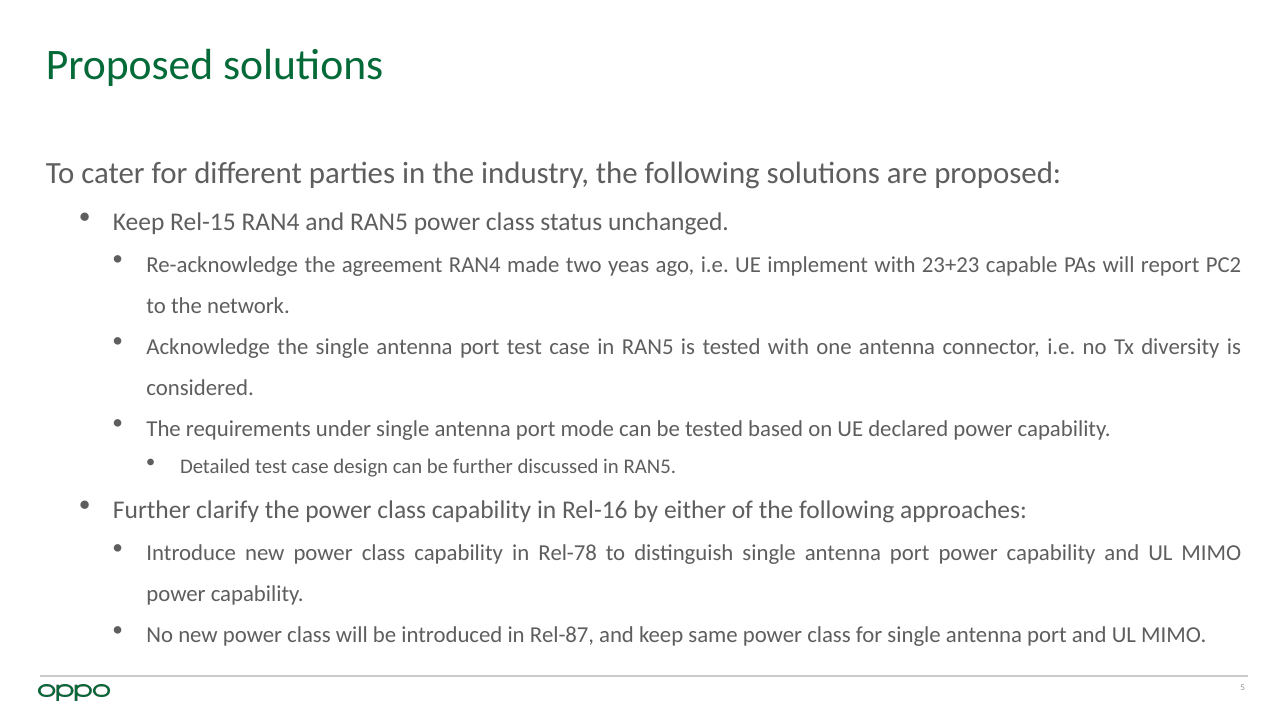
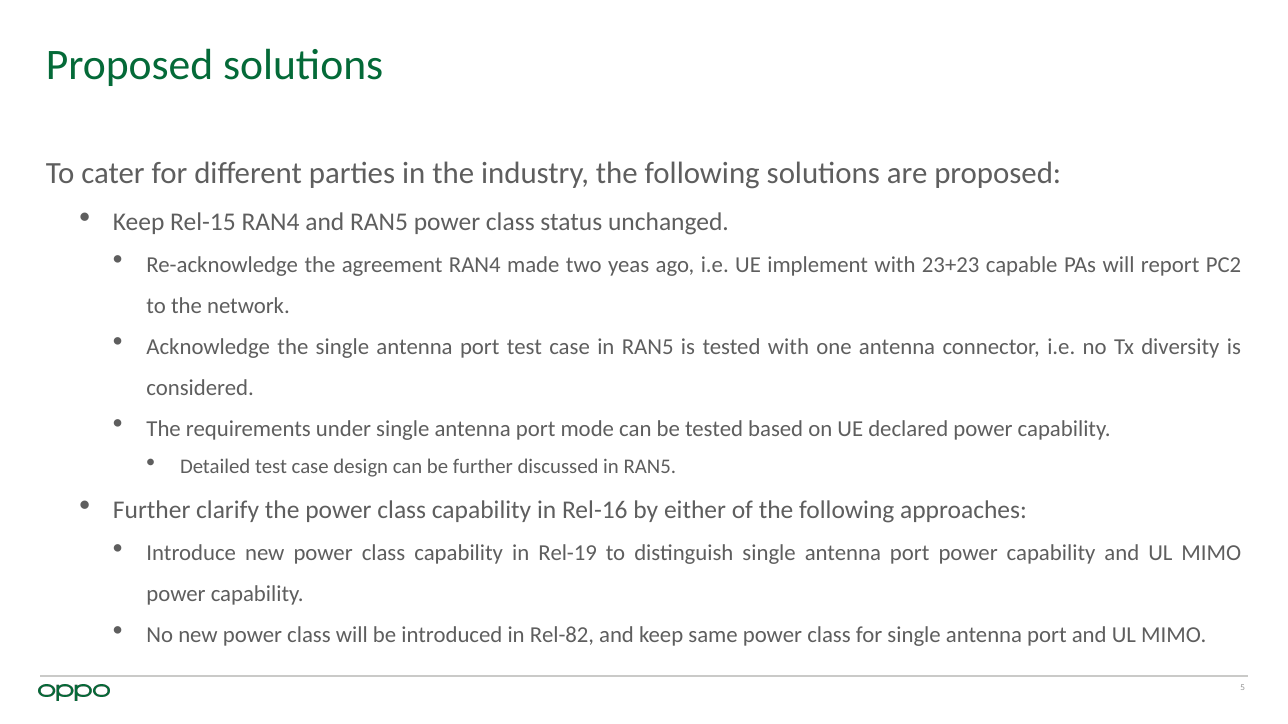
Rel-78: Rel-78 -> Rel-19
Rel-87: Rel-87 -> Rel-82
